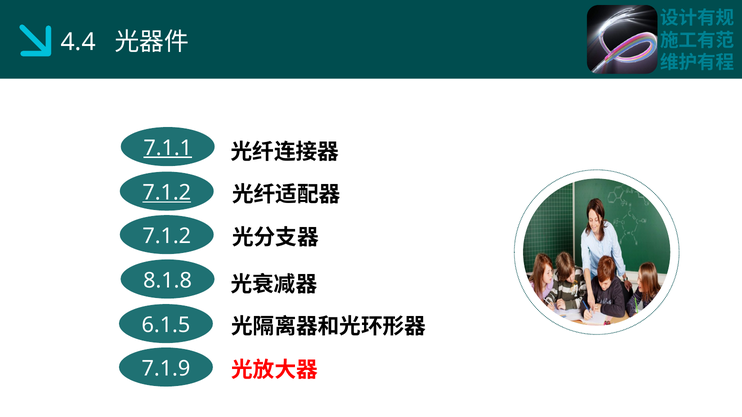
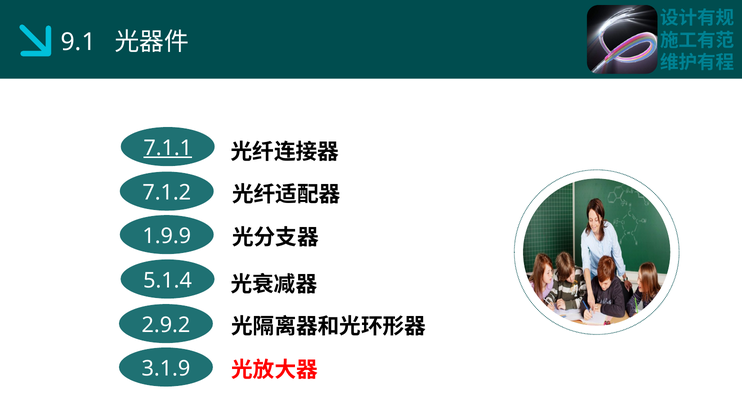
4.4: 4.4 -> 9.1
7.1.2 at (167, 193) underline: present -> none
7.1.2 at (167, 236): 7.1.2 -> 1.9.9
8.1.8: 8.1.8 -> 5.1.4
6.1.5: 6.1.5 -> 2.9.2
7.1.9: 7.1.9 -> 3.1.9
